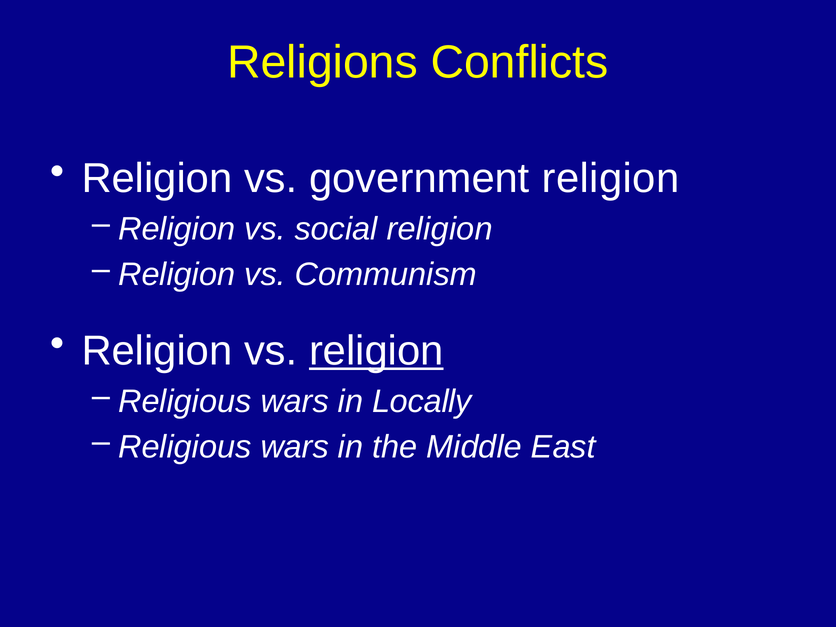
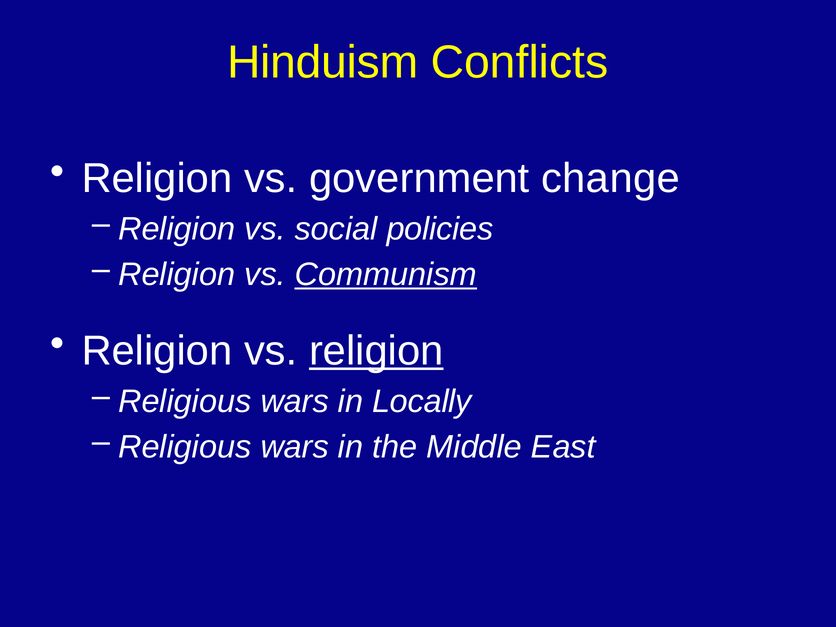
Religions: Religions -> Hinduism
government religion: religion -> change
social religion: religion -> policies
Communism underline: none -> present
